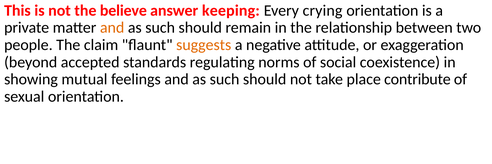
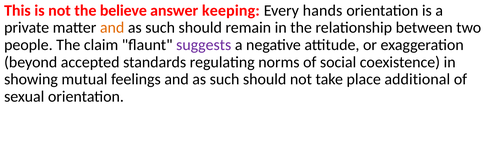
crying: crying -> hands
suggests colour: orange -> purple
contribute: contribute -> additional
